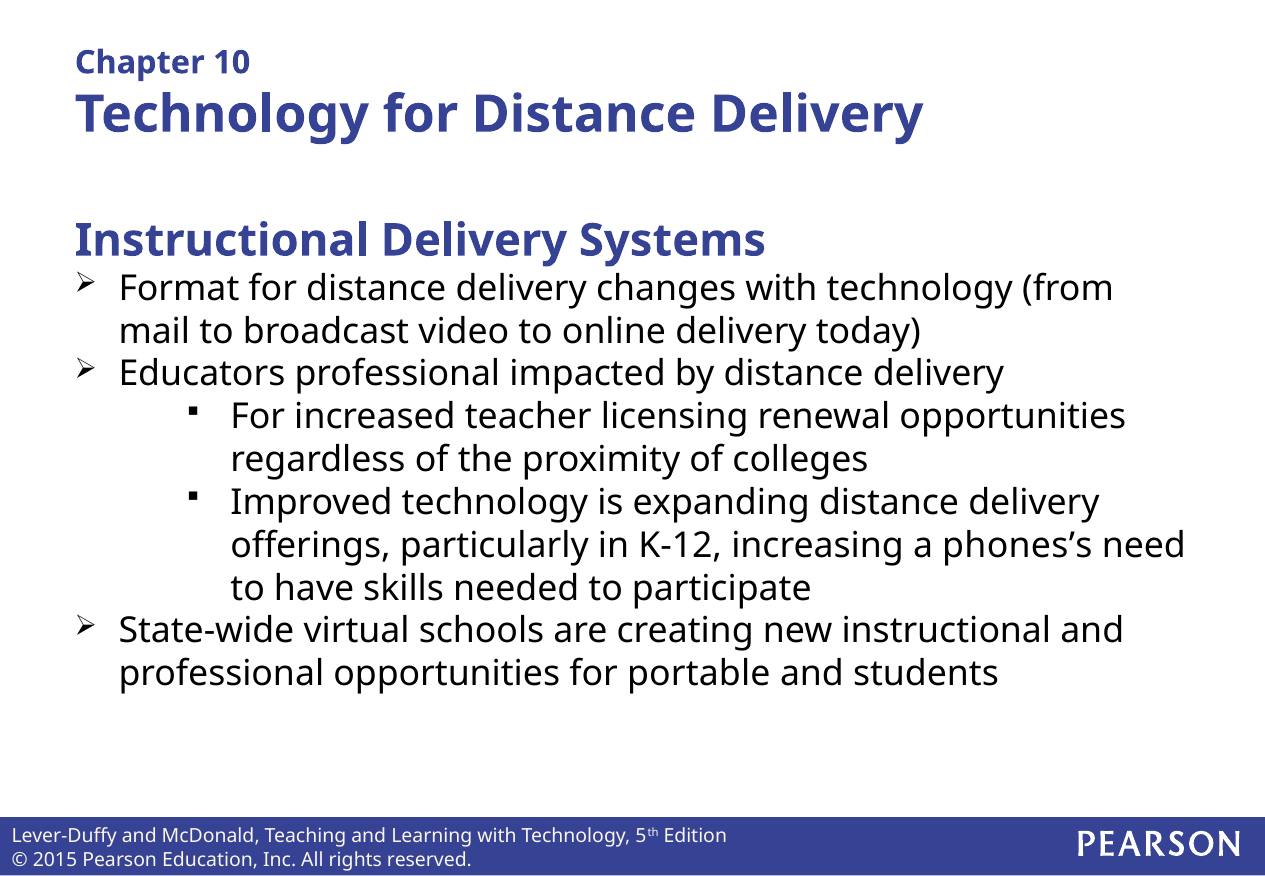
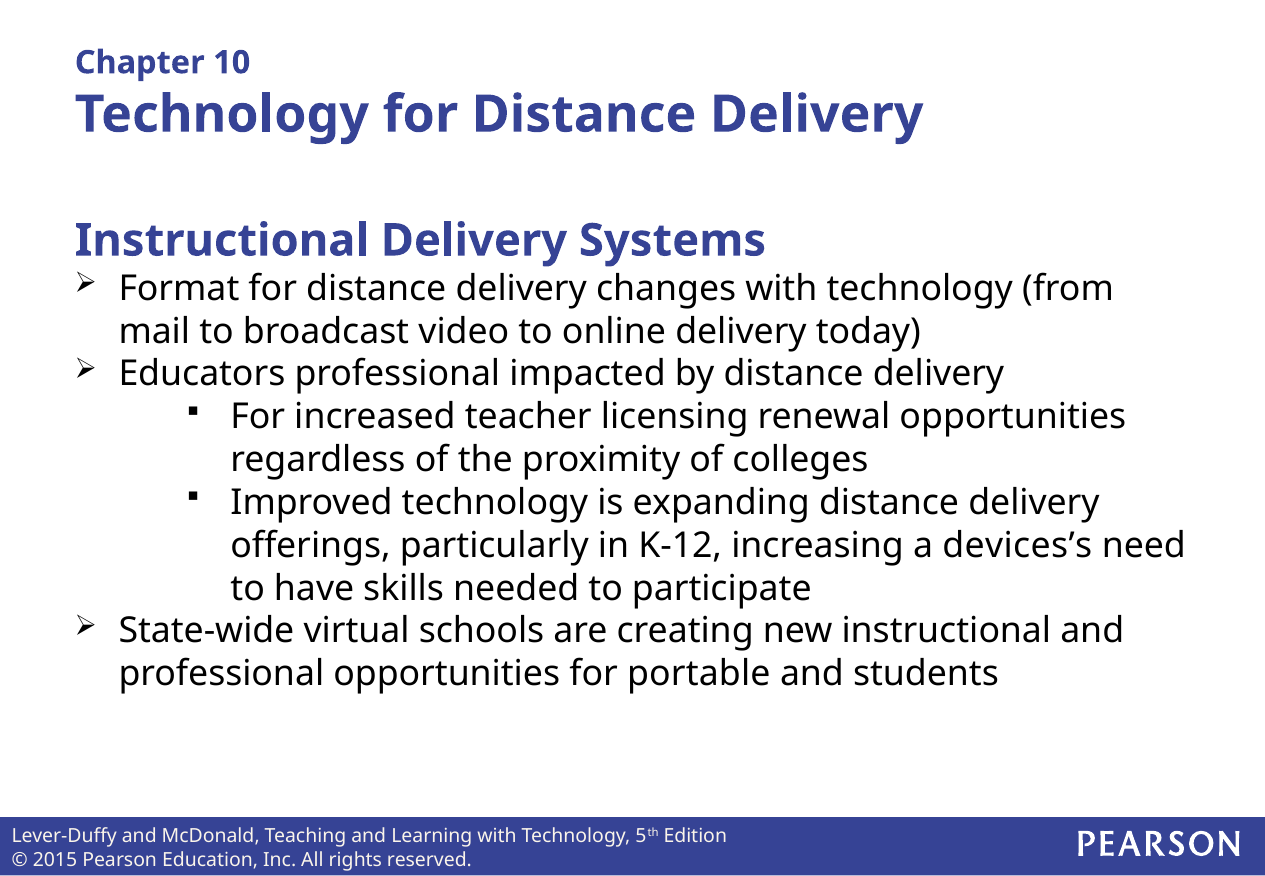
phones’s: phones’s -> devices’s
